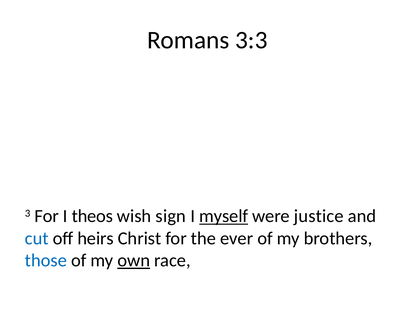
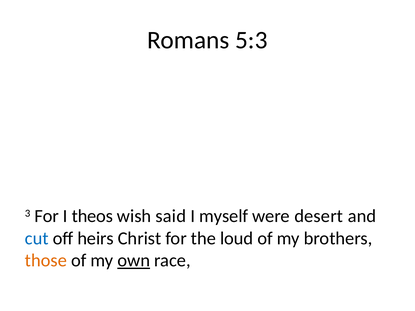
3:3: 3:3 -> 5:3
sign: sign -> said
myself underline: present -> none
justice: justice -> desert
ever: ever -> loud
those colour: blue -> orange
